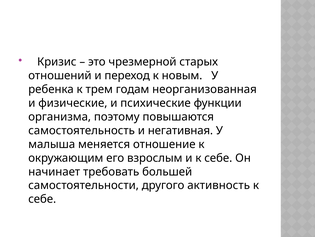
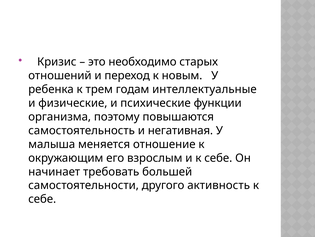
чрезмерной: чрезмерной -> необходимо
неорганизованная: неорганизованная -> интеллектуальные
